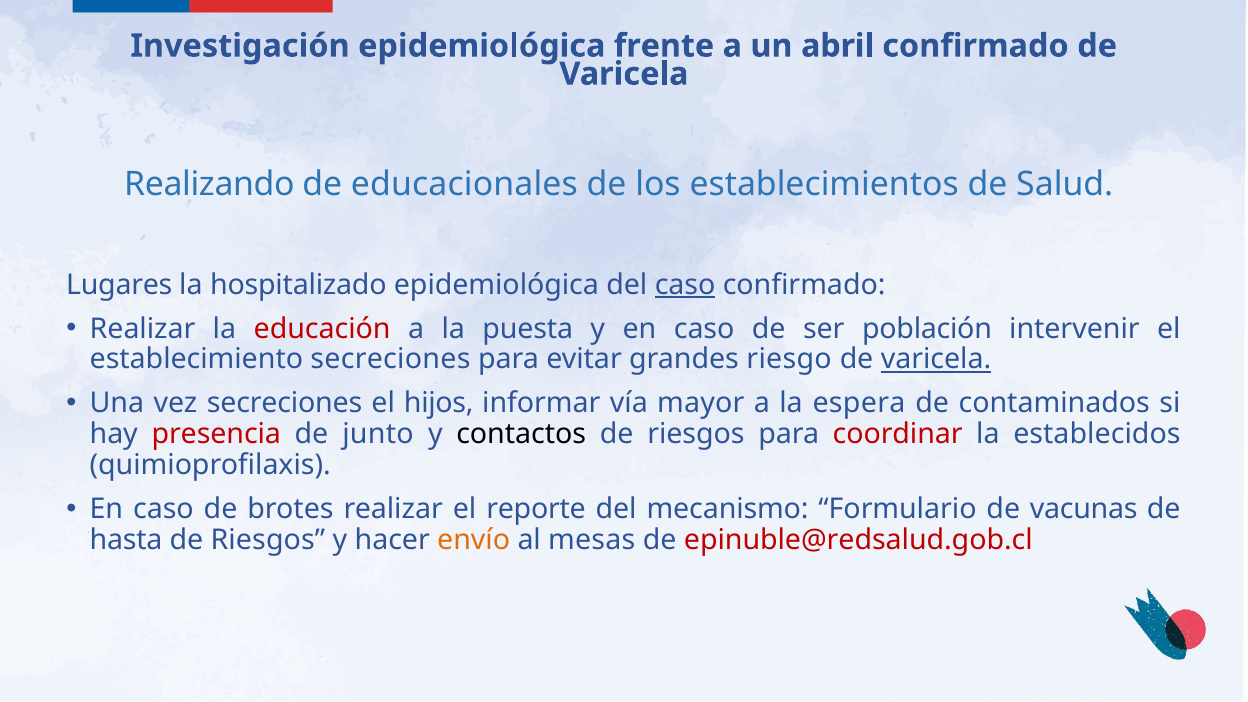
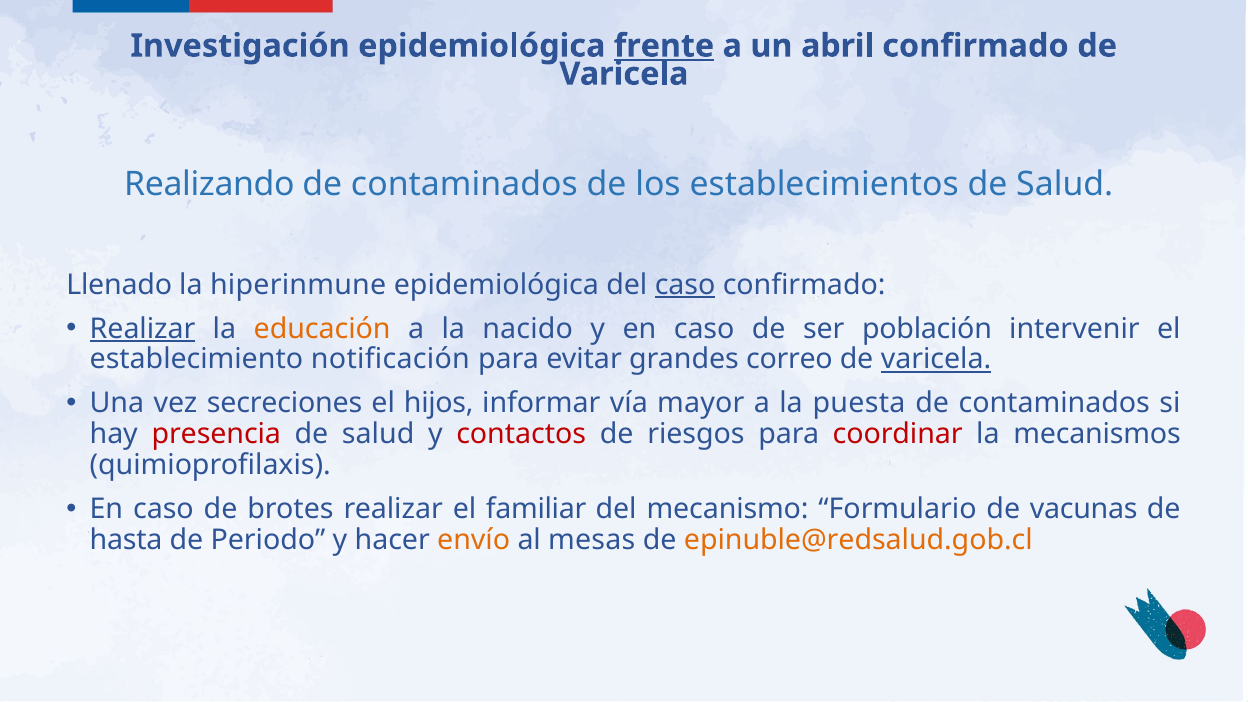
frente underline: none -> present
educacionales at (464, 185): educacionales -> contaminados
Lugares: Lugares -> Llenado
hospitalizado: hospitalizado -> hiperinmune
Realizar at (143, 329) underline: none -> present
educación colour: red -> orange
puesta: puesta -> nacido
establecimiento secreciones: secreciones -> notificación
riesgo: riesgo -> correo
espera: espera -> puesta
junto at (378, 434): junto -> salud
contactos colour: black -> red
establecidos: establecidos -> mecanismos
reporte: reporte -> familiar
Riesgos at (268, 540): Riesgos -> Periodo
epinuble@redsalud.gob.cl colour: red -> orange
